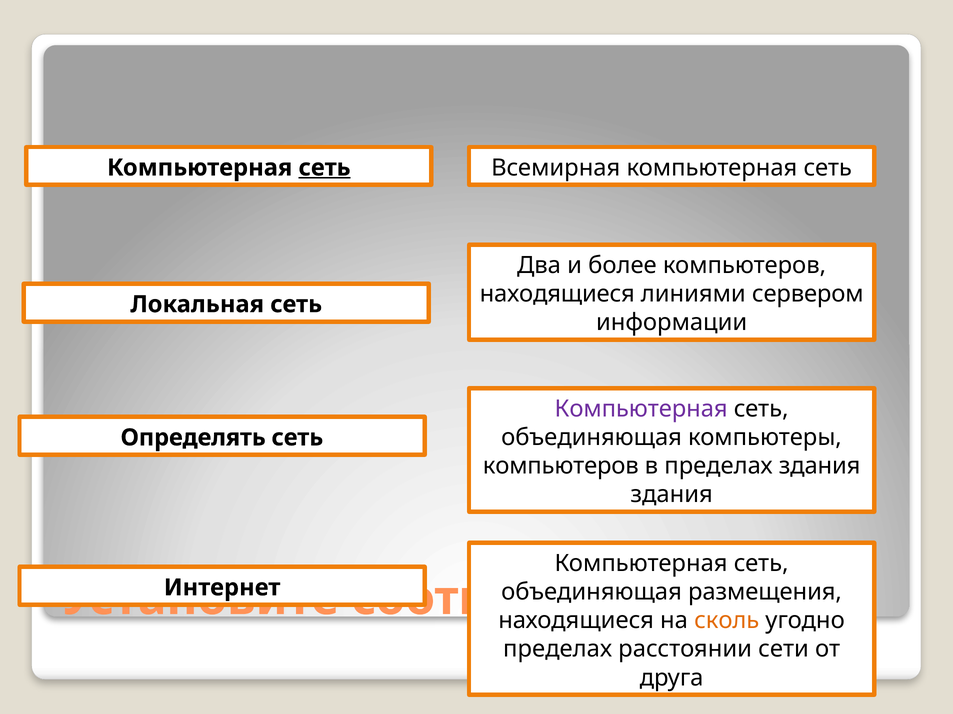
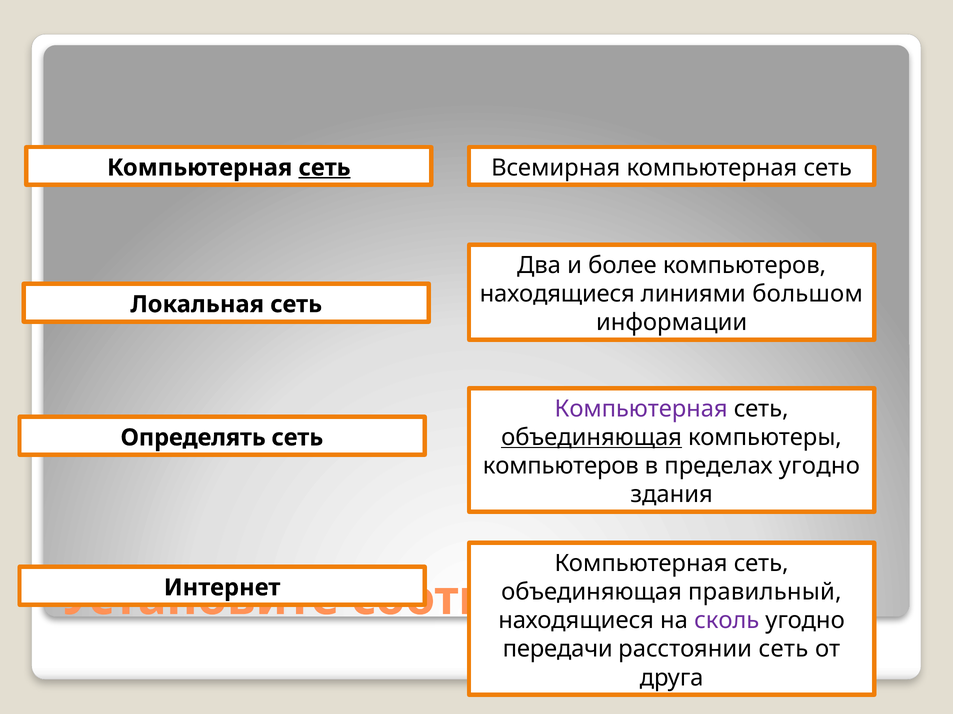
сервером: сервером -> большом
объединяющая at (592, 438) underline: none -> present
пределах здания: здания -> угодно
размещения: размещения -> правильный
сколь colour: orange -> purple
пределах at (558, 650): пределах -> передачи
расстоянии сети: сети -> сеть
